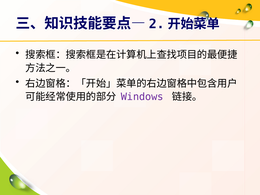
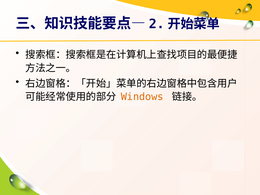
Windows colour: purple -> orange
